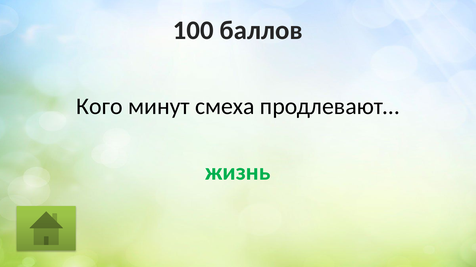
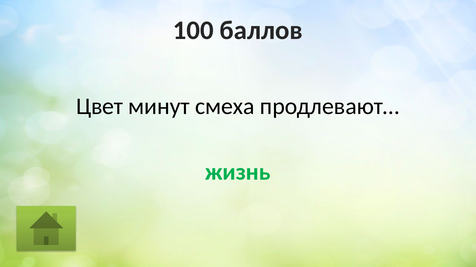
Кого: Кого -> Цвет
